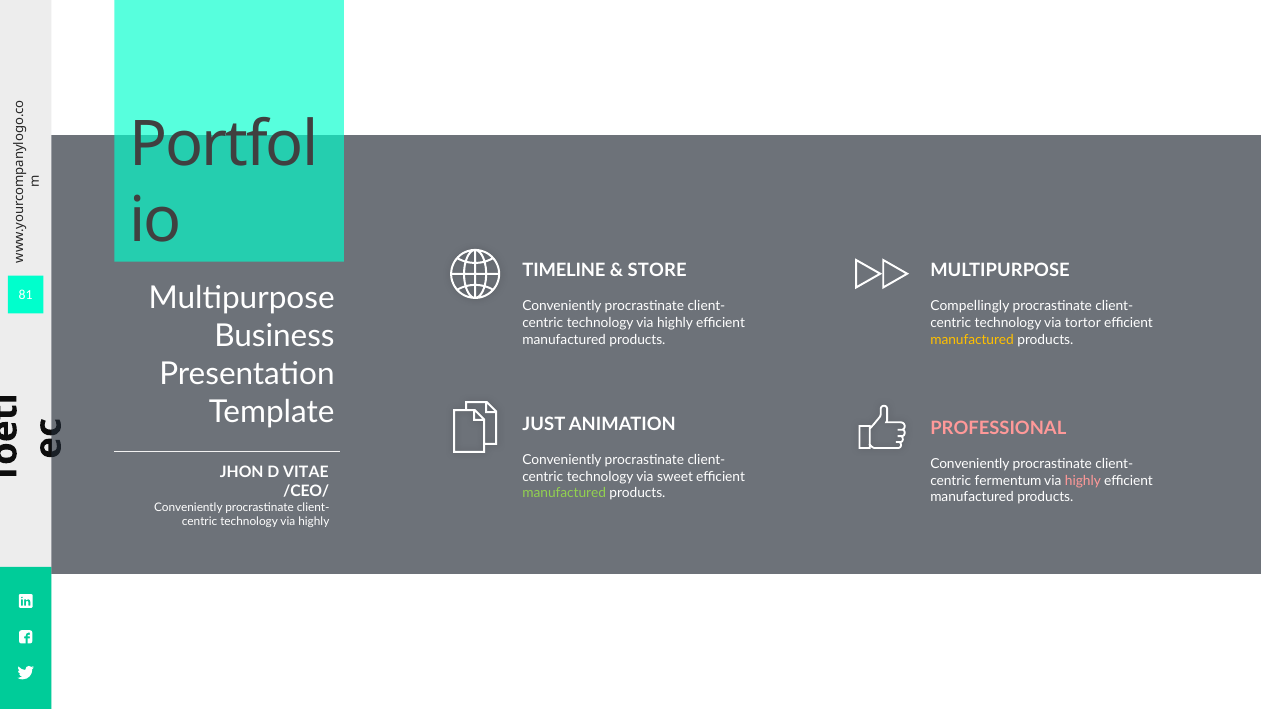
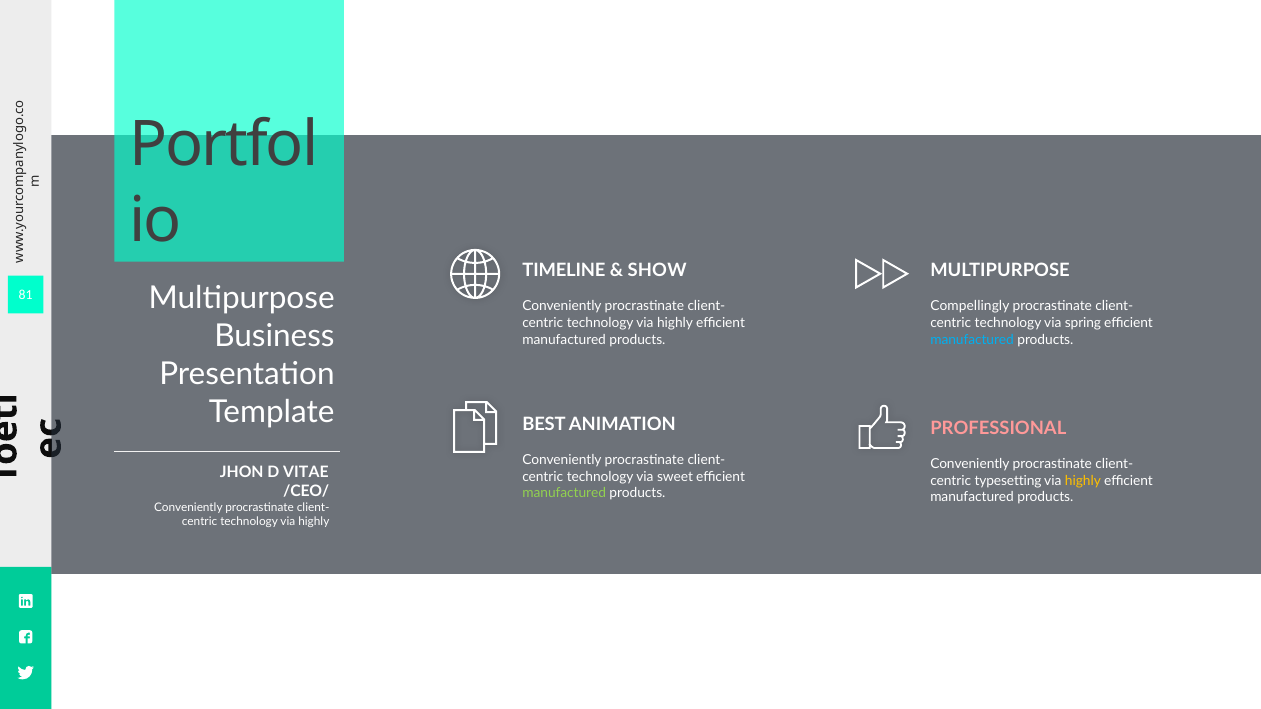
STORE: STORE -> SHOW
tortor: tortor -> spring
manufactured at (972, 340) colour: yellow -> light blue
JUST: JUST -> BEST
fermentum: fermentum -> typesetting
highly at (1083, 481) colour: pink -> yellow
